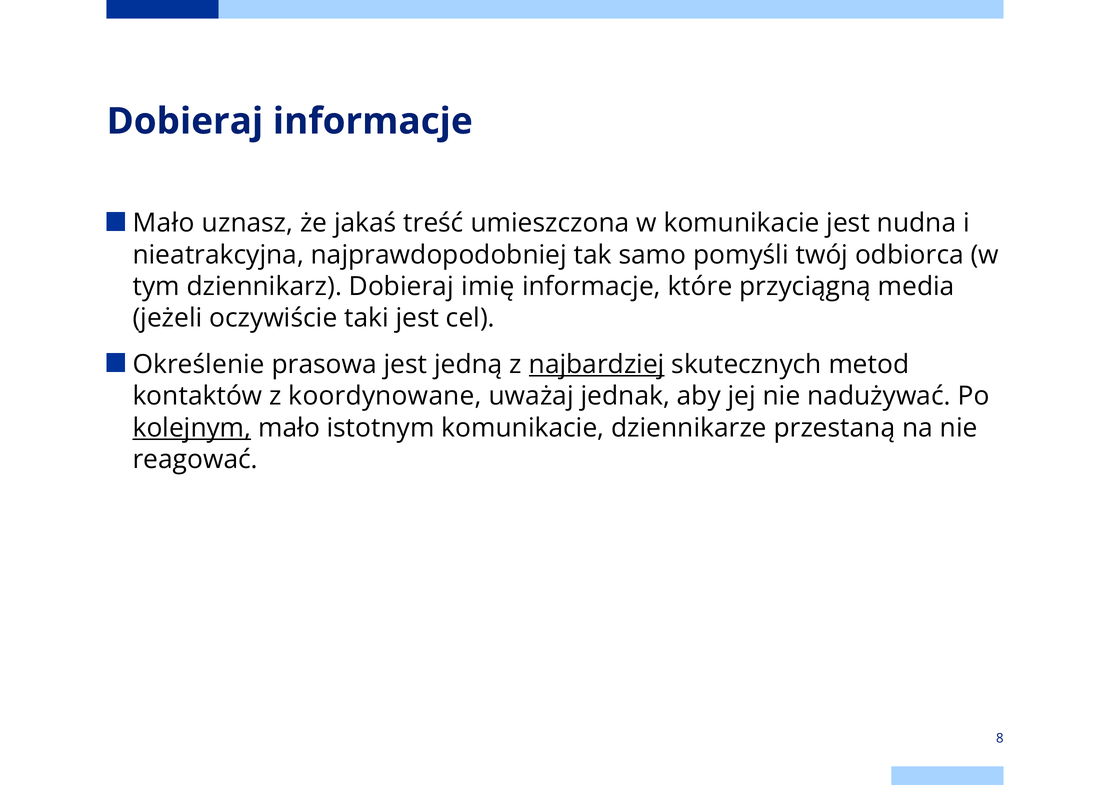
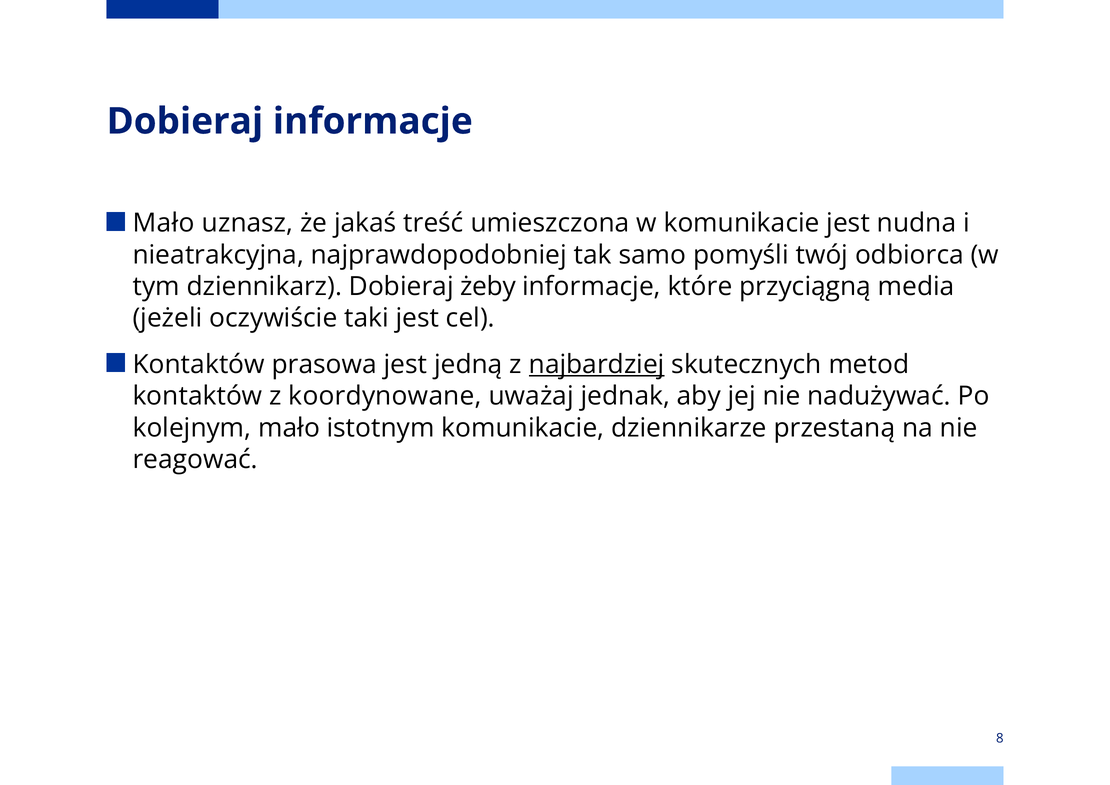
imię: imię -> żeby
Określenie at (199, 364): Określenie -> Kontaktów
kolejnym underline: present -> none
